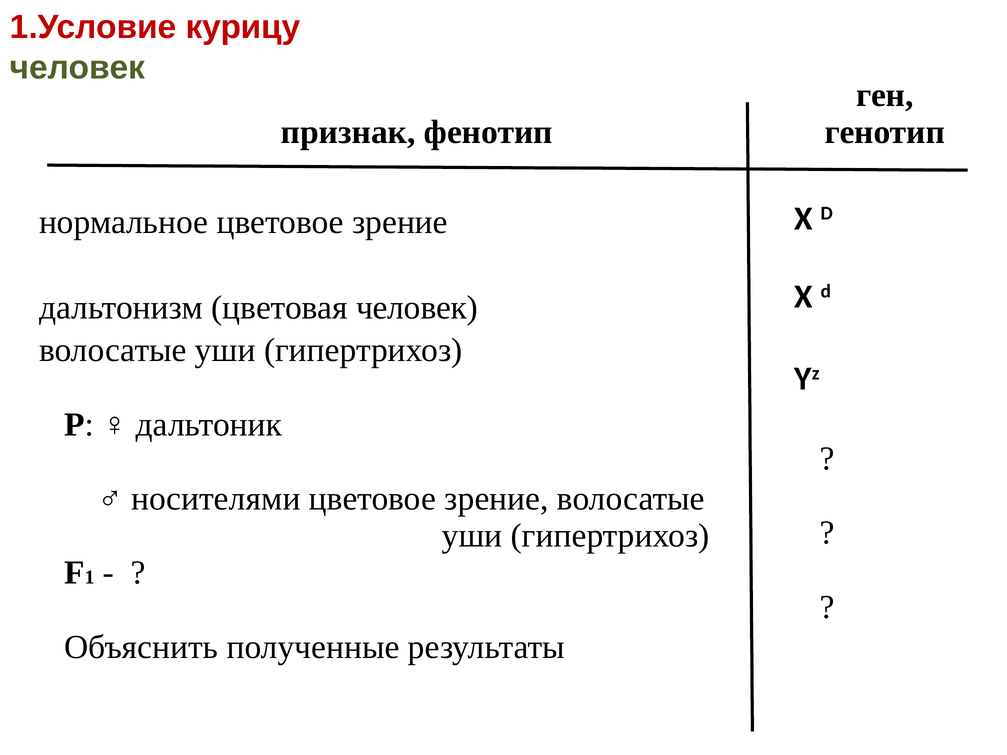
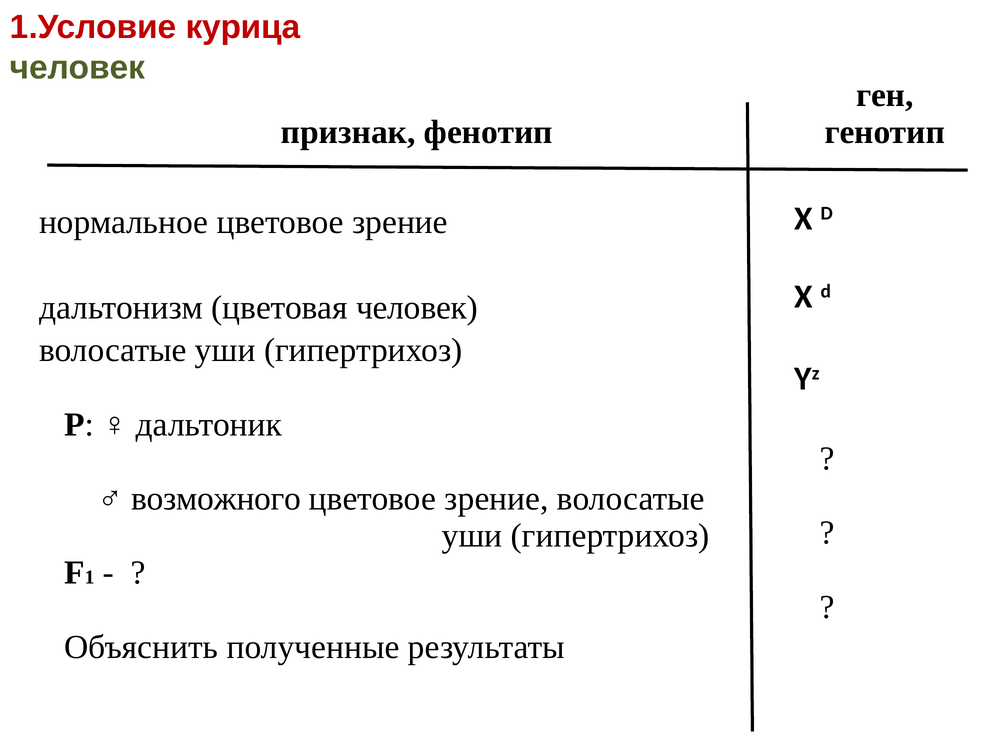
курицу: курицу -> курица
носителями: носителями -> возможного
